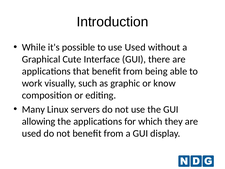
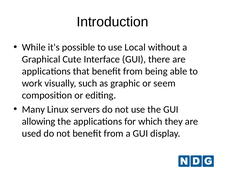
use Used: Used -> Local
know: know -> seem
